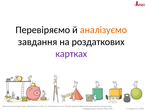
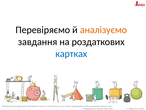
картках colour: purple -> blue
